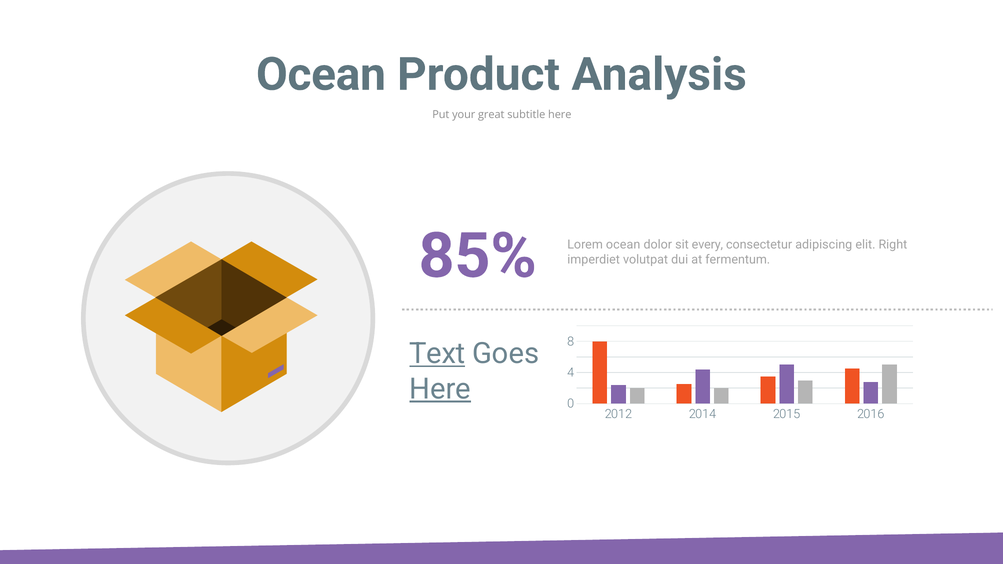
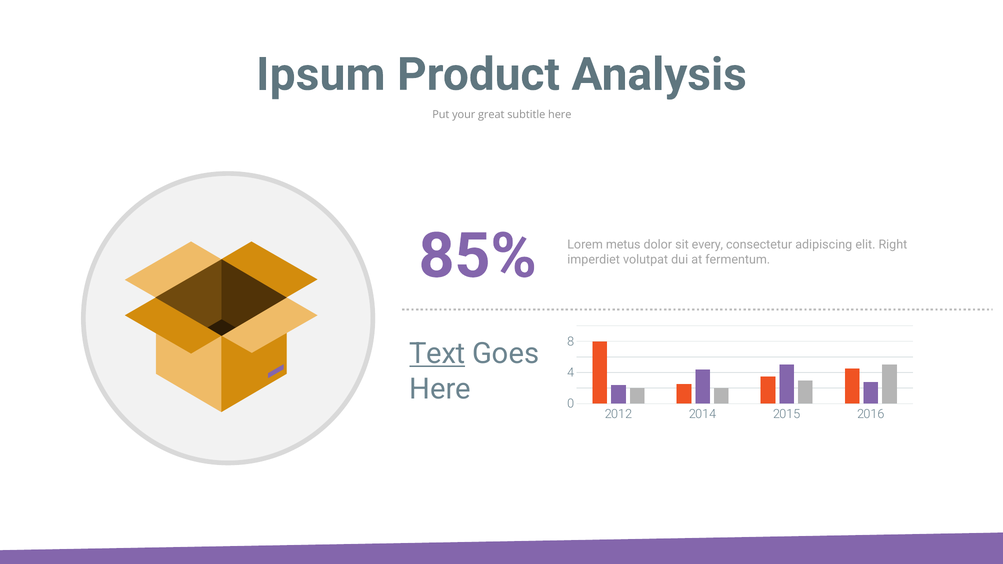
Ocean at (321, 75): Ocean -> Ipsum
Lorem ocean: ocean -> metus
Here at (440, 389) underline: present -> none
